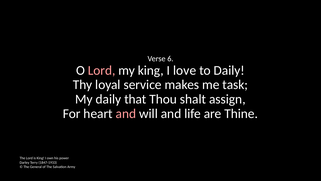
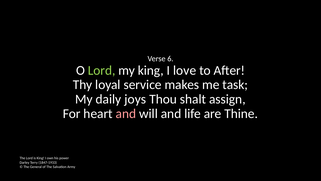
Lord at (102, 70) colour: pink -> light green
to Daily: Daily -> After
that: that -> joys
